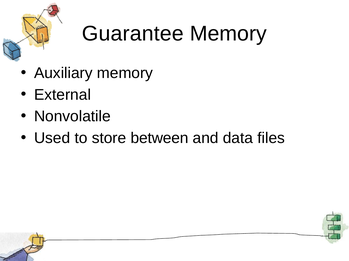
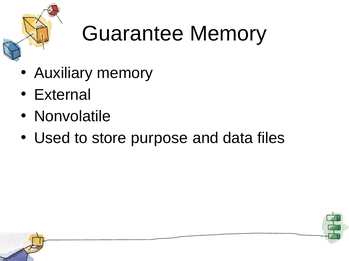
between: between -> purpose
